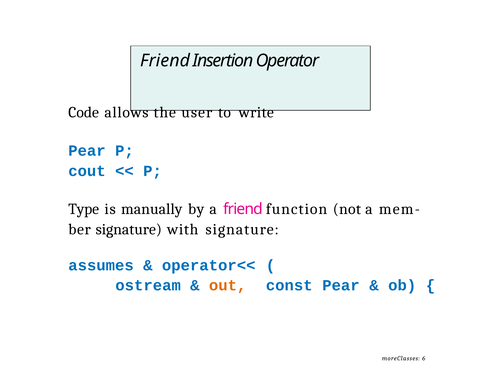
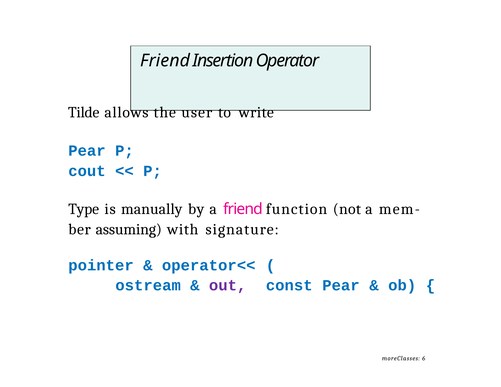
Code: Code -> Tilde
ber signature: signature -> assuming
assumes: assumes -> pointer
out colour: orange -> purple
